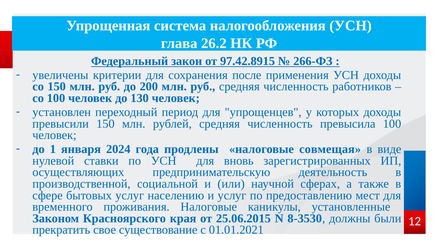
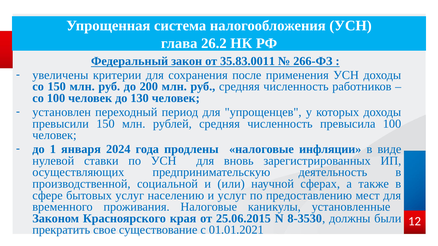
97.42.8915: 97.42.8915 -> 35.83.0011
совмещая: совмещая -> инфляции
